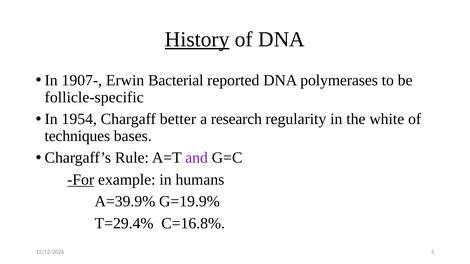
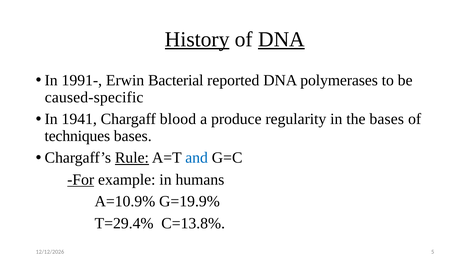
DNA at (281, 39) underline: none -> present
1907-: 1907- -> 1991-
follicle-specific: follicle-specific -> caused-specific
1954: 1954 -> 1941
better: better -> blood
research: research -> produce
the white: white -> bases
Rule underline: none -> present
and colour: purple -> blue
A=39.9%: A=39.9% -> A=10.9%
C=16.8%: C=16.8% -> C=13.8%
